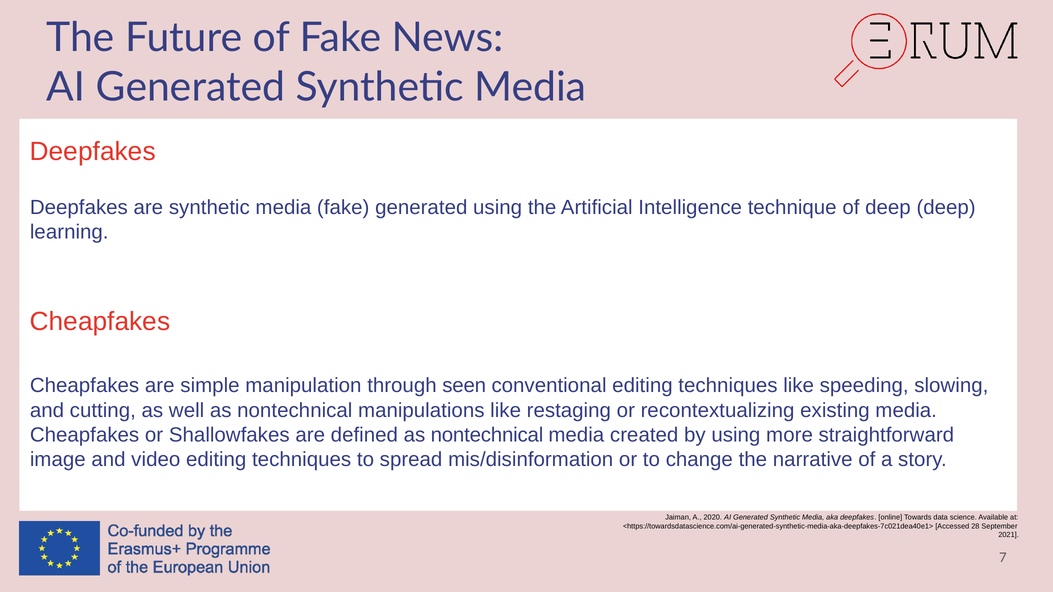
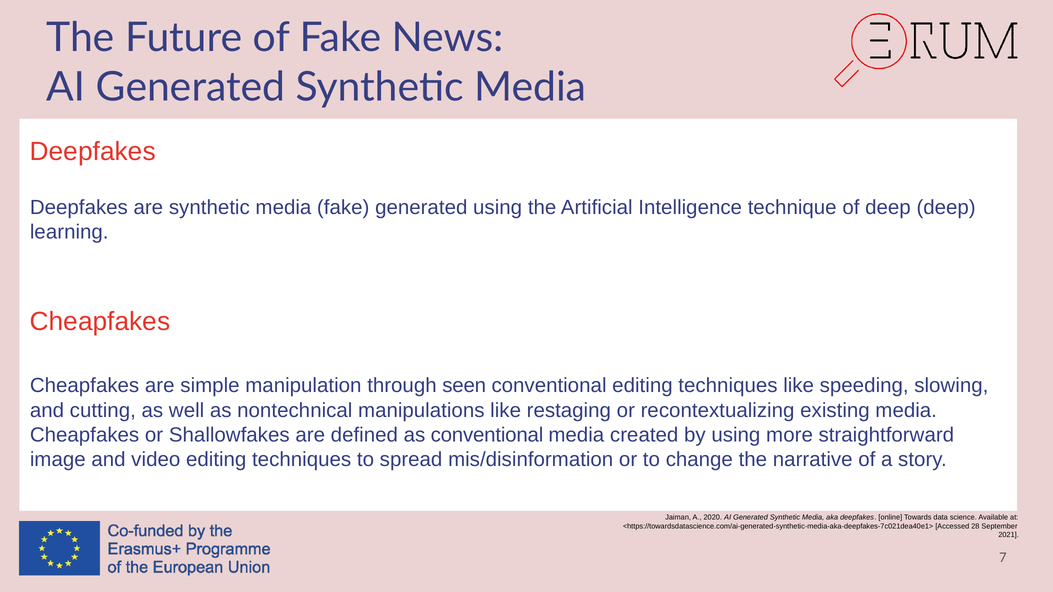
defined as nontechnical: nontechnical -> conventional
